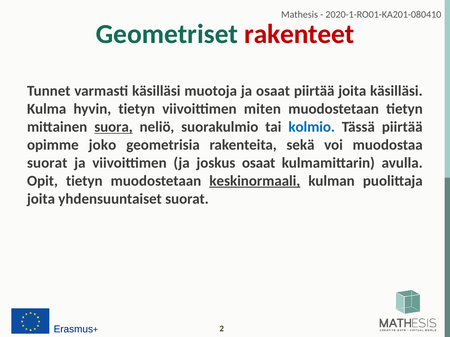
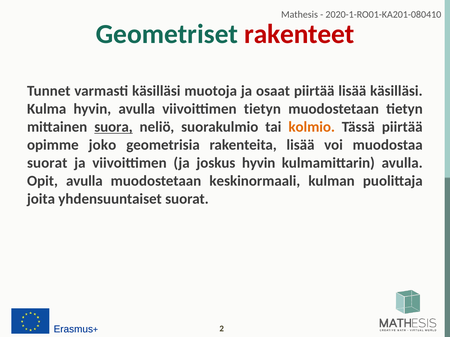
piirtää joita: joita -> lisää
hyvin tietyn: tietyn -> avulla
viivoittimen miten: miten -> tietyn
kolmio colour: blue -> orange
rakenteita sekä: sekä -> lisää
joskus osaat: osaat -> hyvin
Opit tietyn: tietyn -> avulla
keskinormaali underline: present -> none
